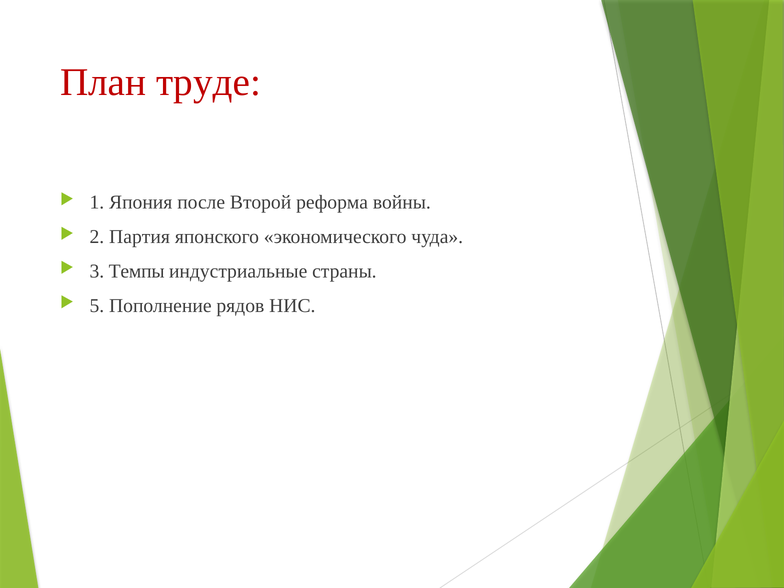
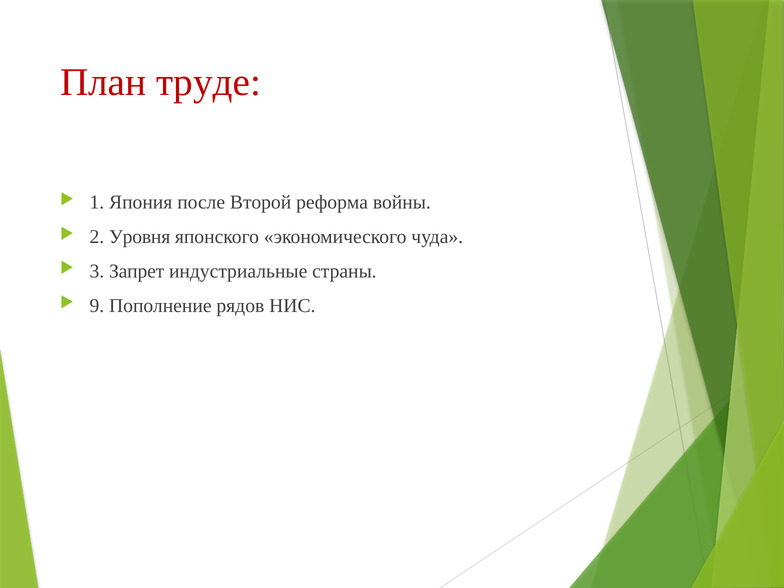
Партия: Партия -> Уровня
Темпы: Темпы -> Запрет
5: 5 -> 9
